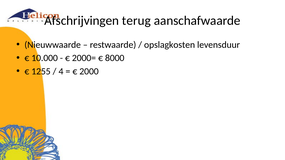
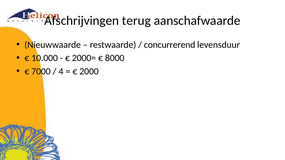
opslagkosten: opslagkosten -> concurrerend
1255: 1255 -> 7000
